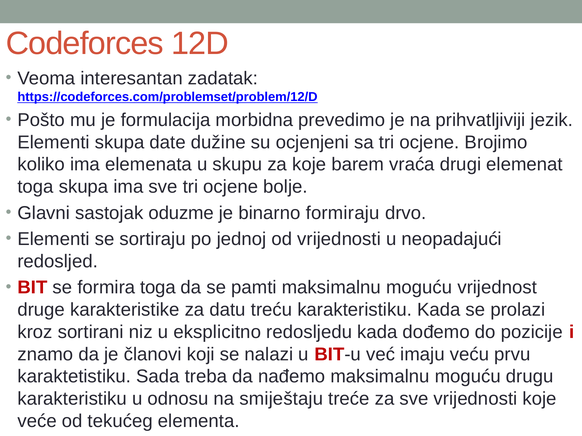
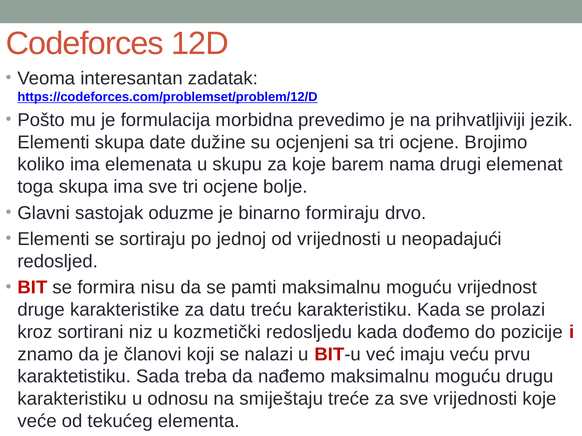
vraća: vraća -> nama
formira toga: toga -> nisu
eksplicitno: eksplicitno -> kozmetički
